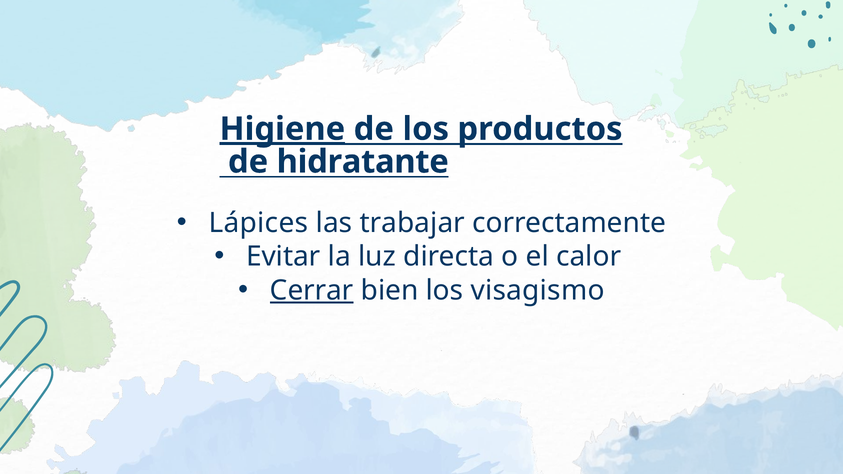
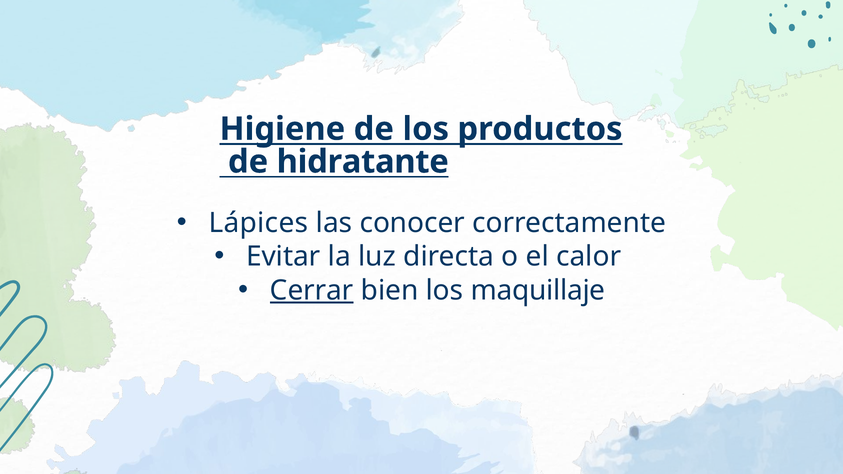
Higiene underline: present -> none
trabajar: trabajar -> conocer
visagismo: visagismo -> maquillaje
